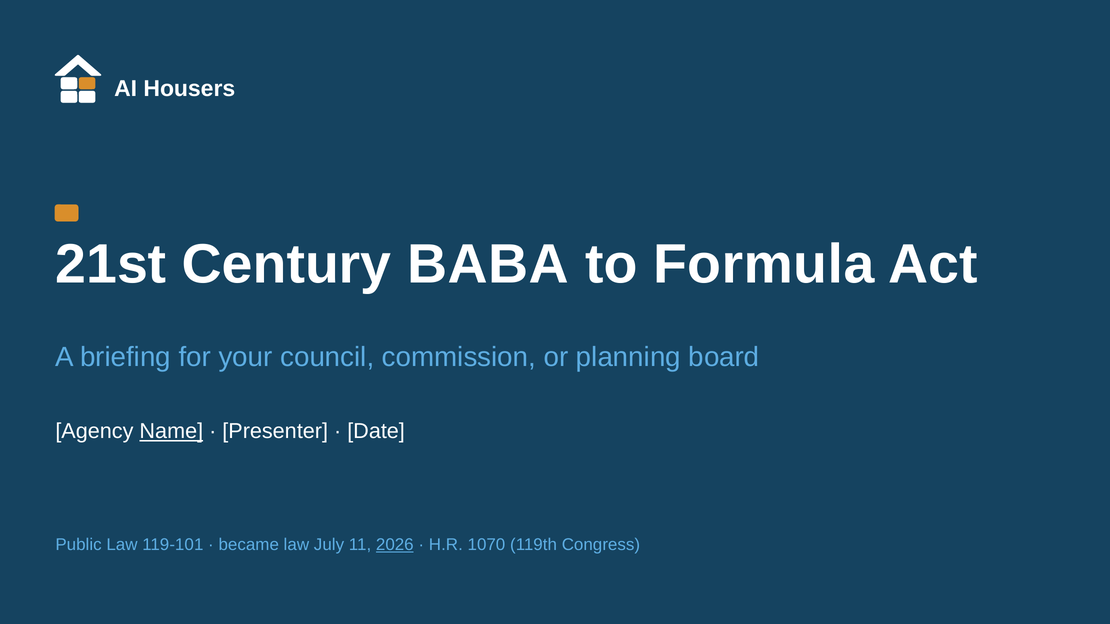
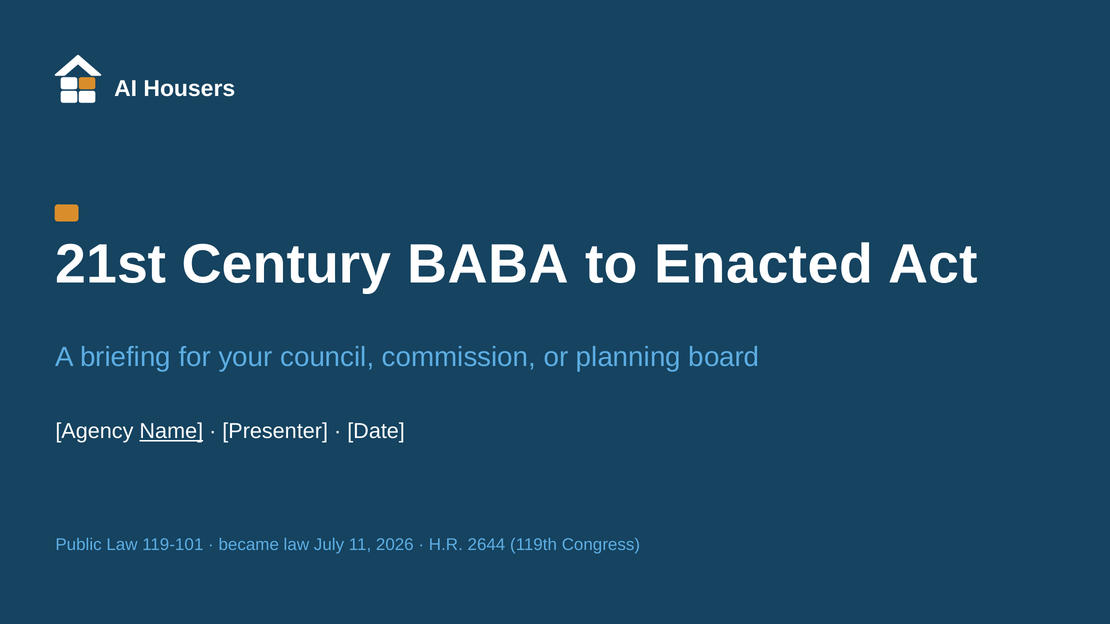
Formula: Formula -> Enacted
2026 underline: present -> none
1070: 1070 -> 2644
